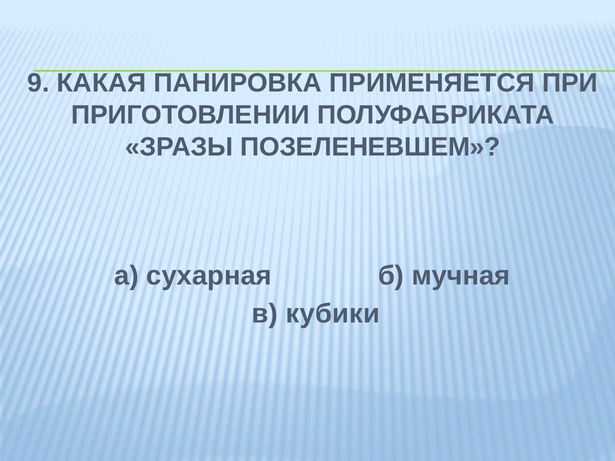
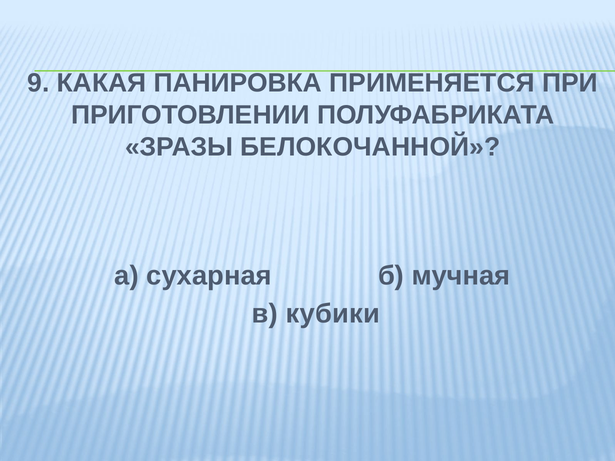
ПОЗЕЛЕНЕВШЕМ: ПОЗЕЛЕНЕВШЕМ -> БЕЛОКОЧАННОЙ
